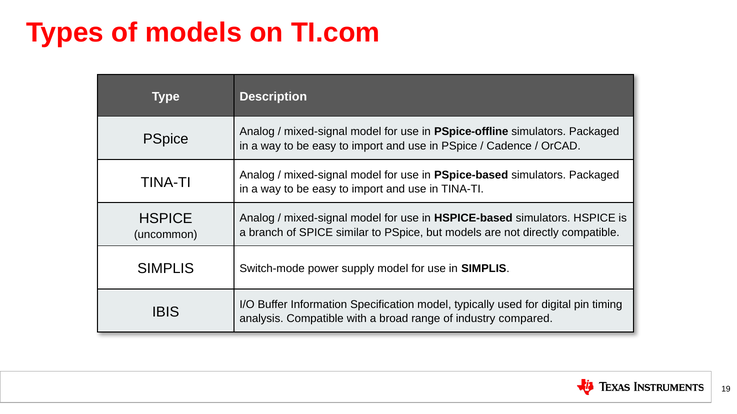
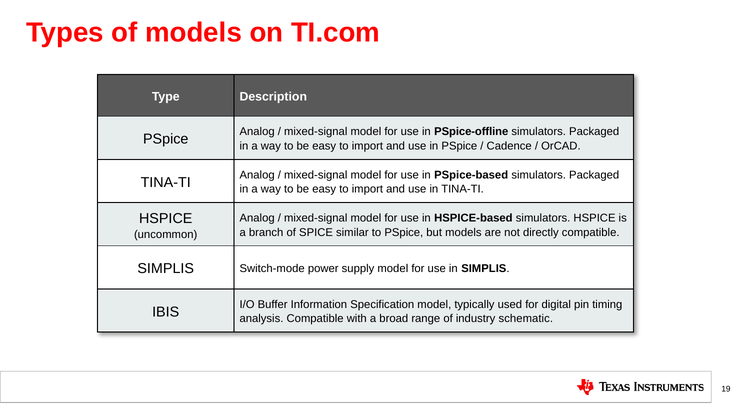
compared: compared -> schematic
